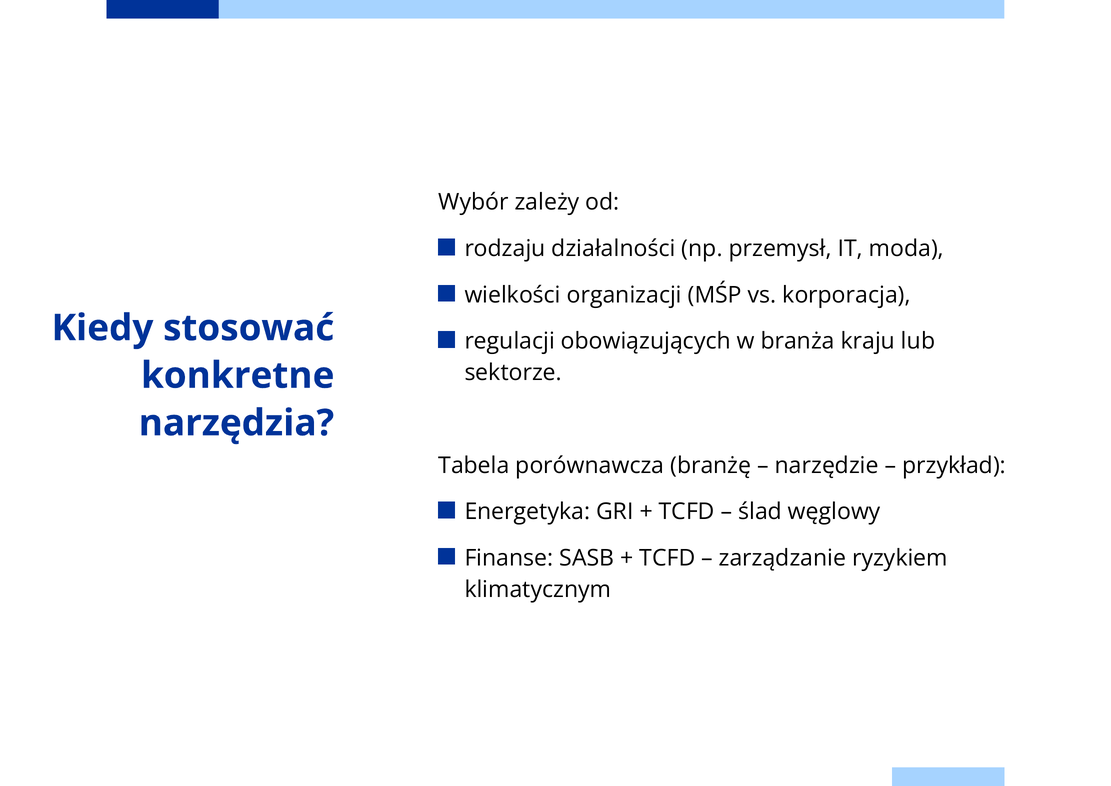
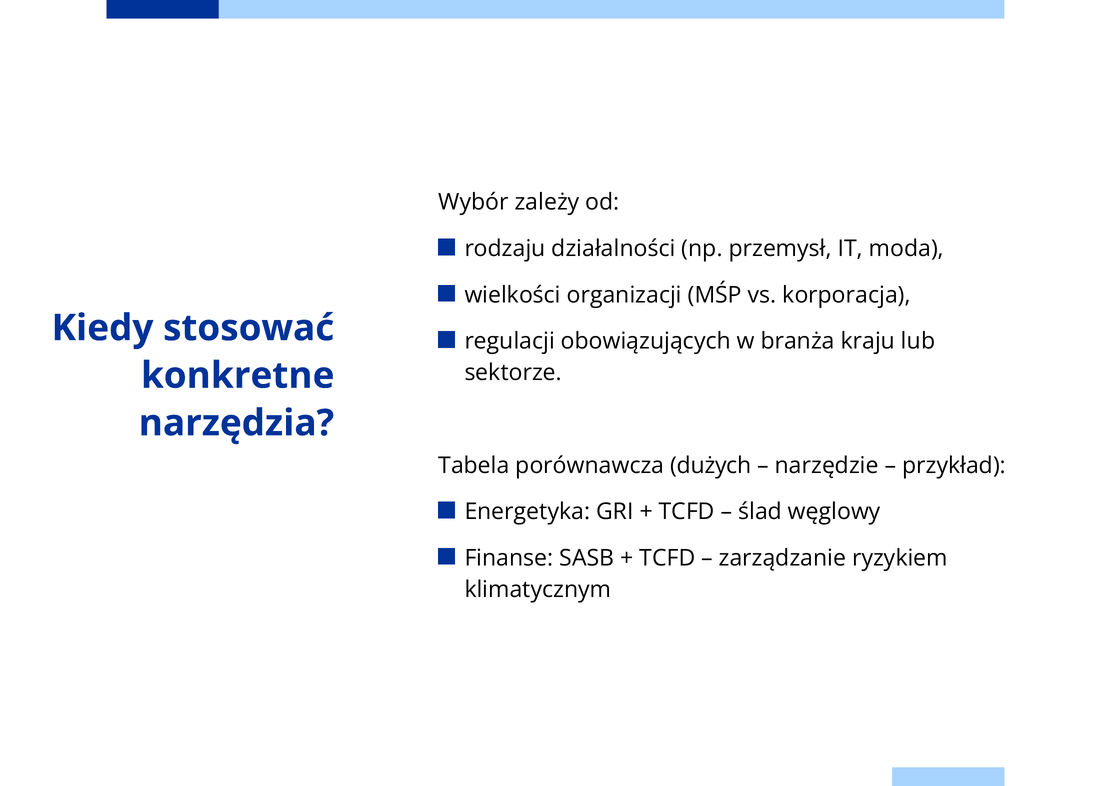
branżę: branżę -> dużych
